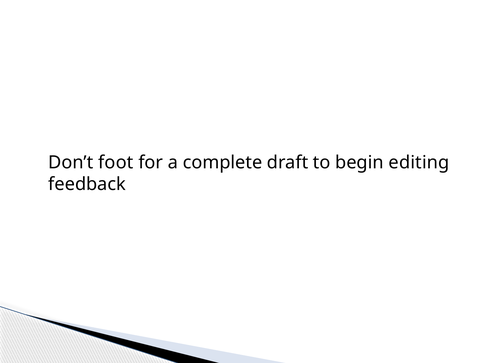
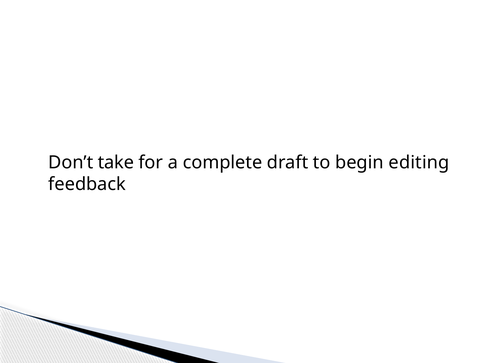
foot: foot -> take
